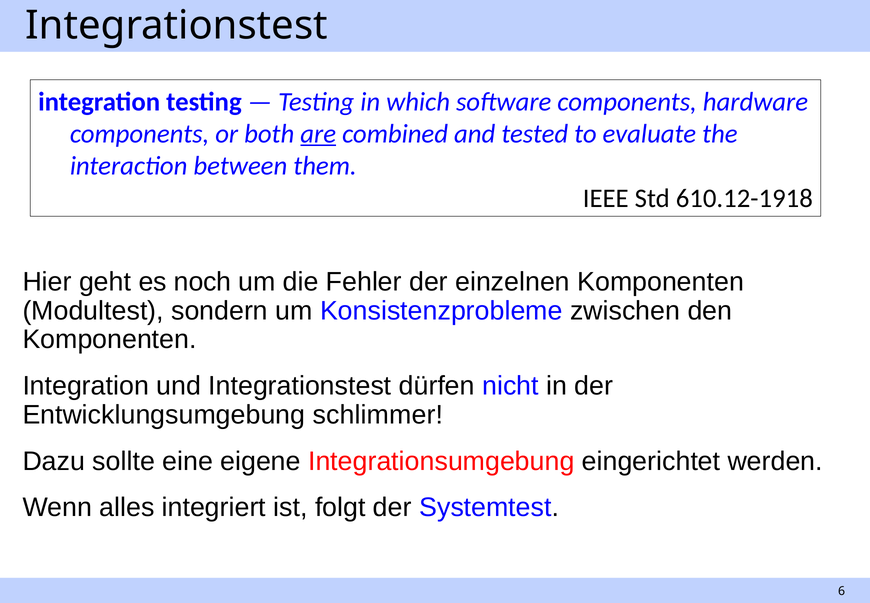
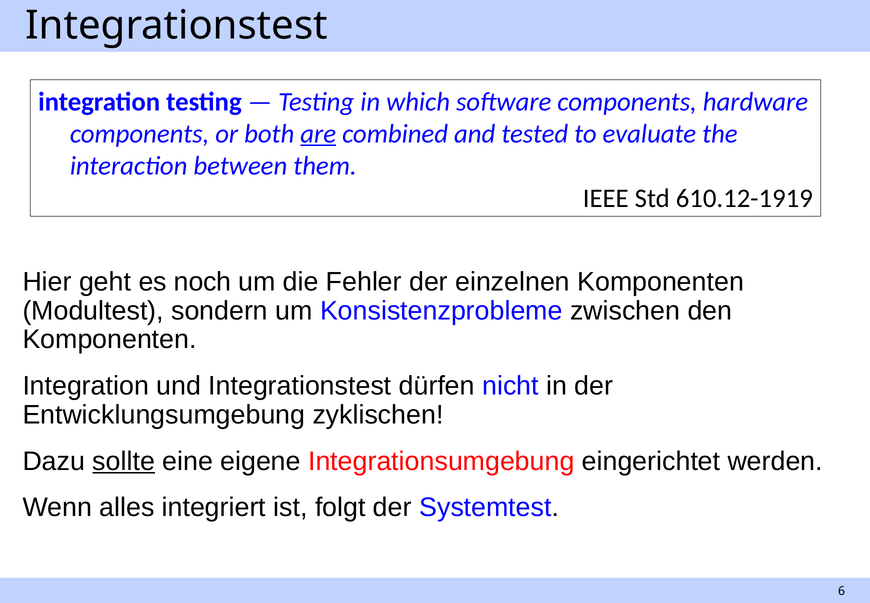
610.12-1918: 610.12-1918 -> 610.12-1919
schlimmer: schlimmer -> zyklischen
sollte underline: none -> present
